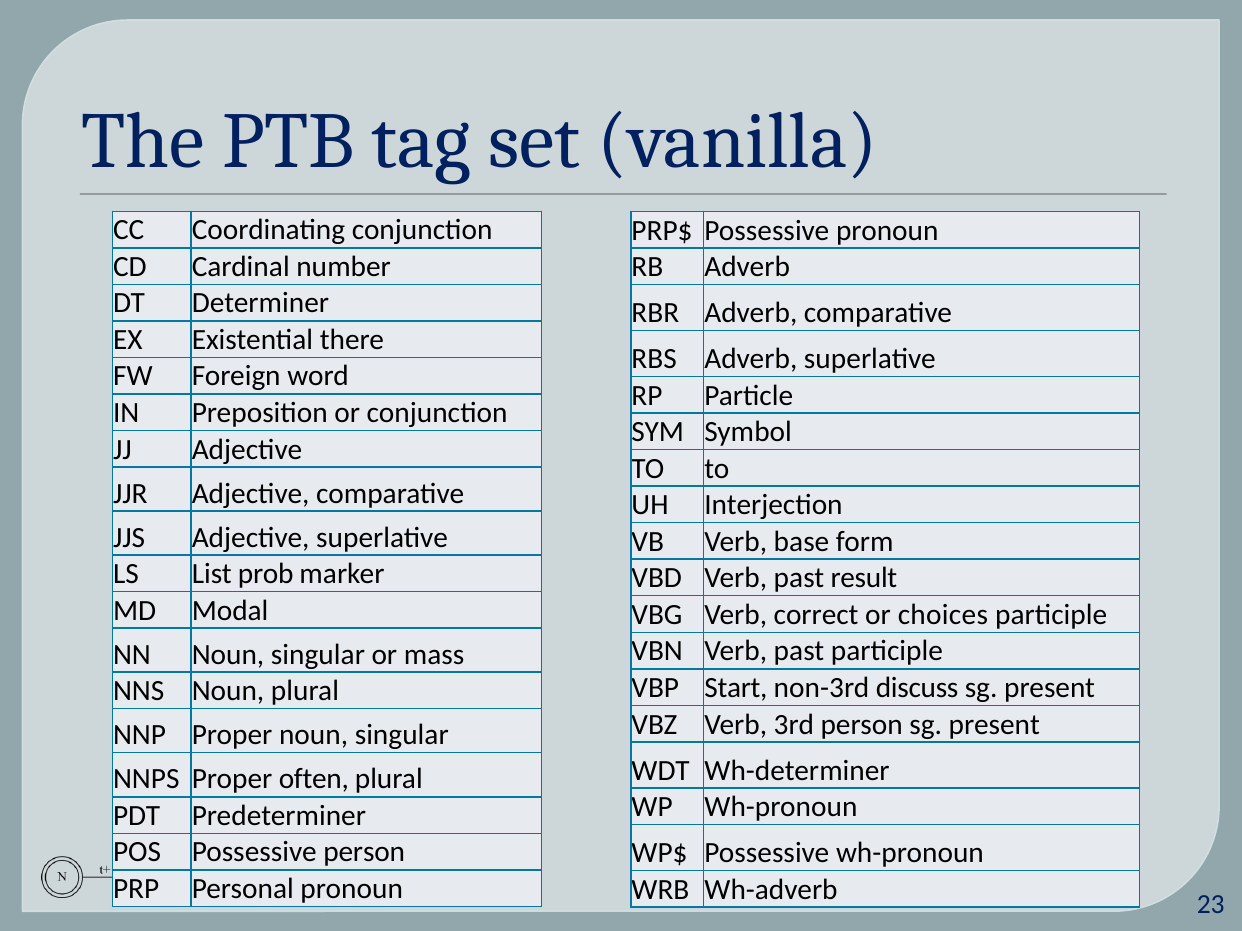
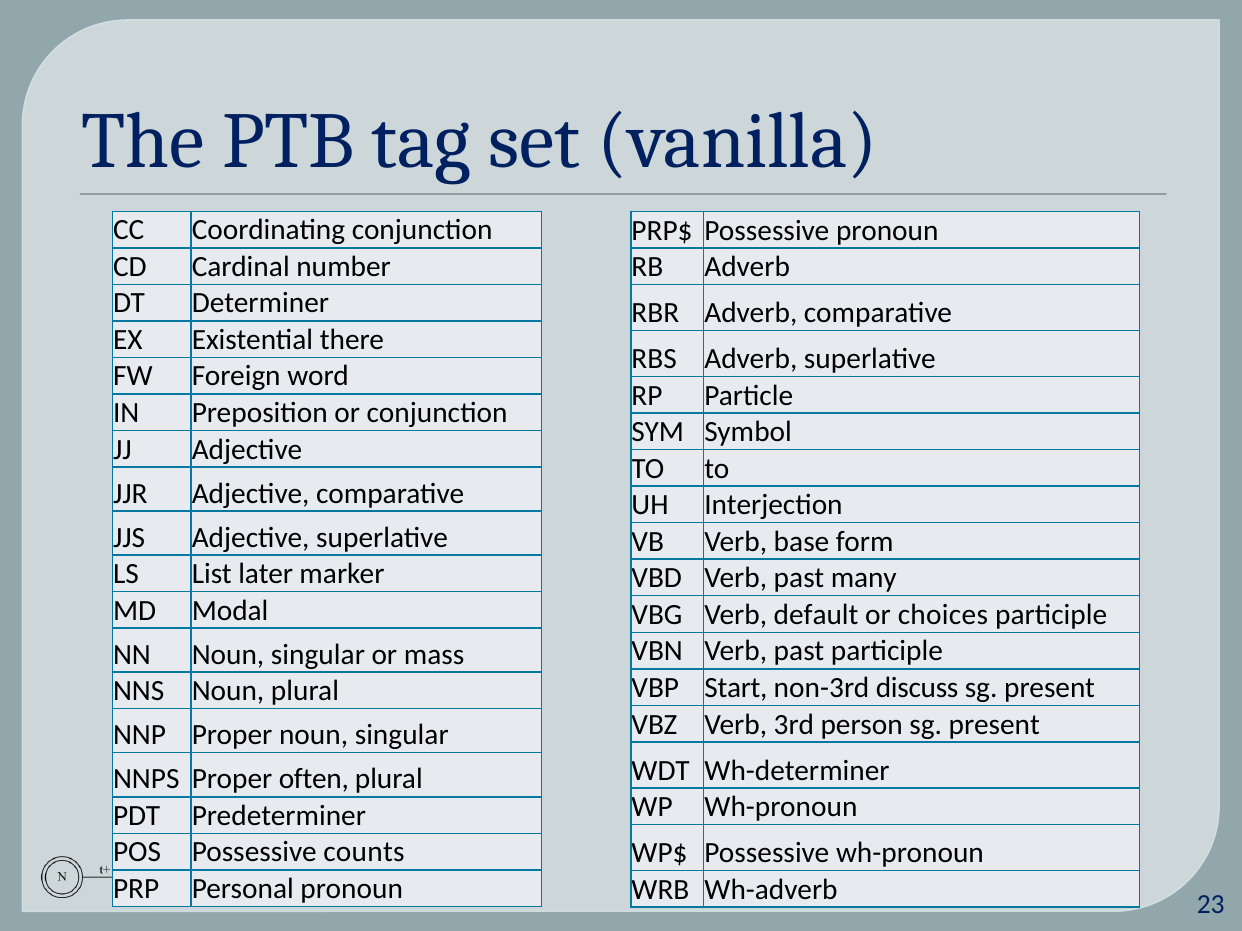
prob: prob -> later
result: result -> many
correct: correct -> default
Possessive person: person -> counts
